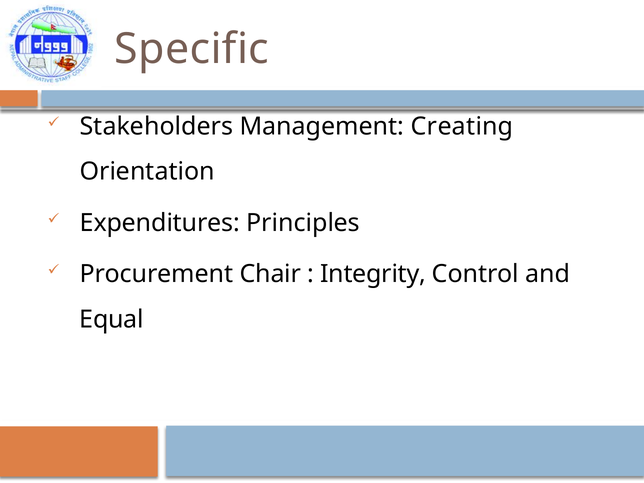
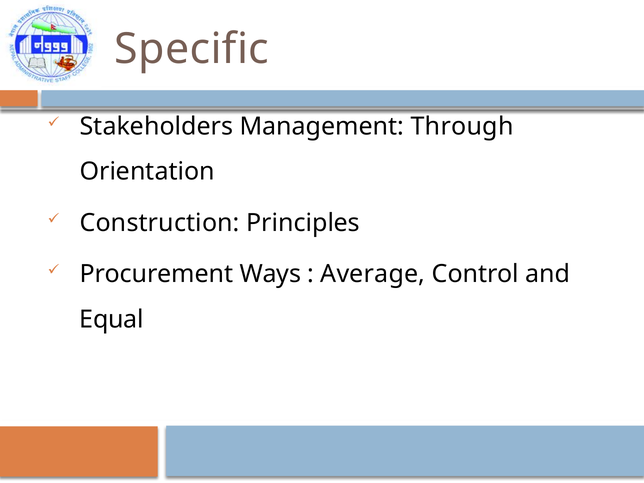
Creating: Creating -> Through
Expenditures: Expenditures -> Construction
Chair: Chair -> Ways
Integrity: Integrity -> Average
